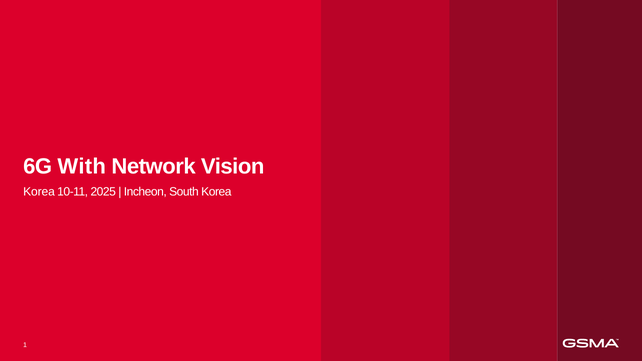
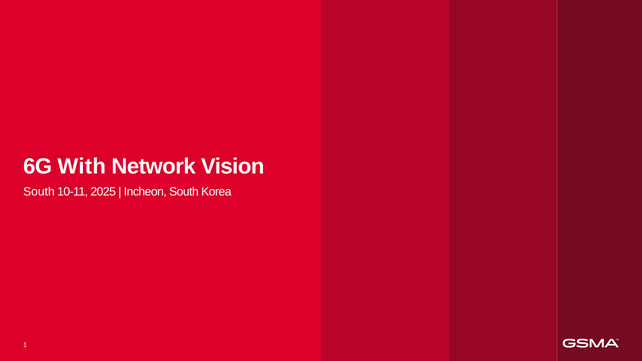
Korea at (39, 192): Korea -> South
